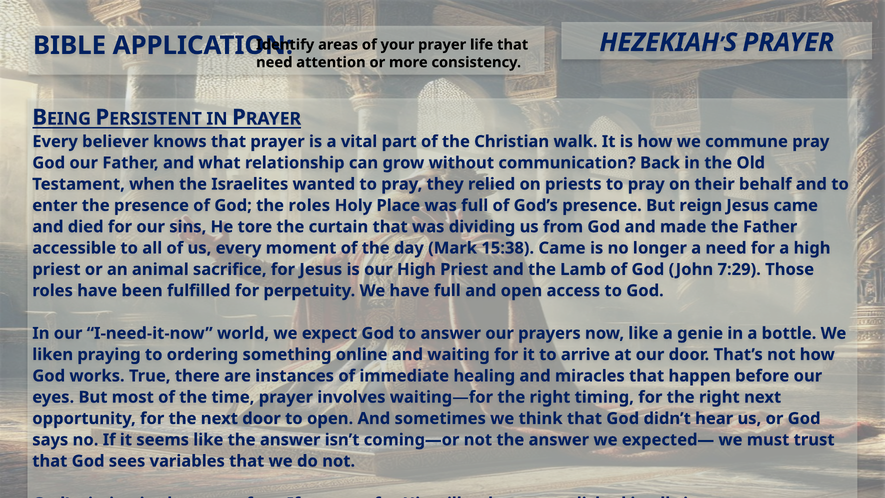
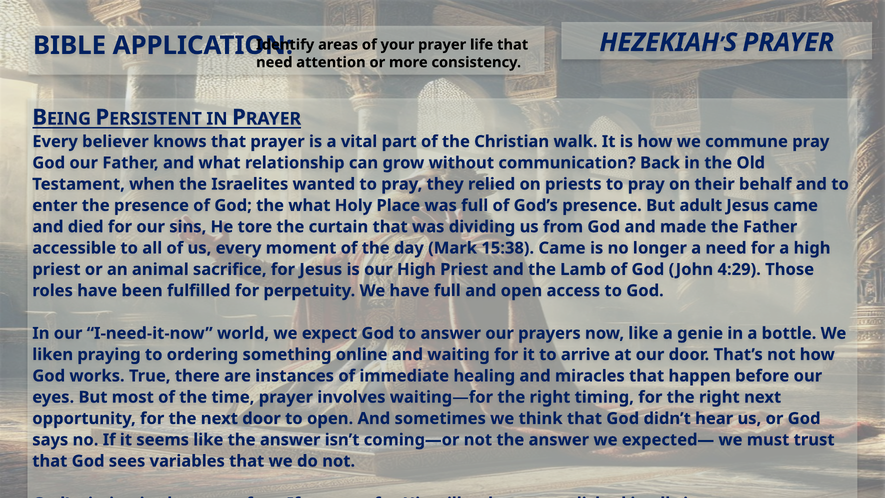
the roles: roles -> what
reign: reign -> adult
7:29: 7:29 -> 4:29
